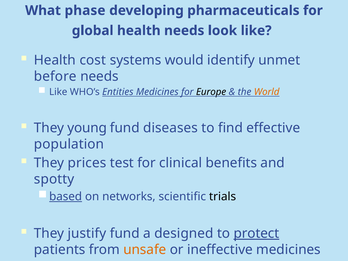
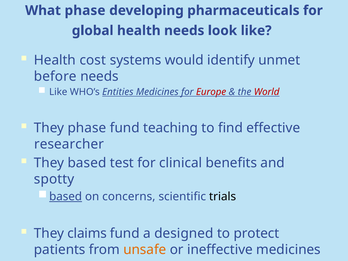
Europe colour: black -> red
World colour: orange -> red
They young: young -> phase
diseases: diseases -> teaching
population: population -> researcher
They prices: prices -> based
networks: networks -> concerns
justify: justify -> claims
protect underline: present -> none
